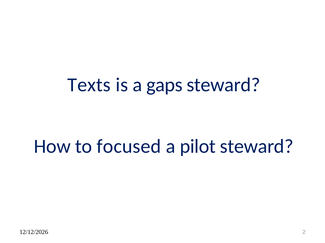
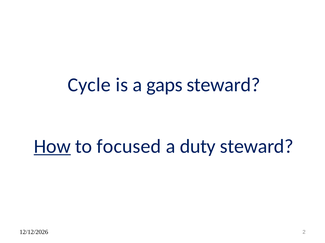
Texts: Texts -> Cycle
How underline: none -> present
pilot: pilot -> duty
